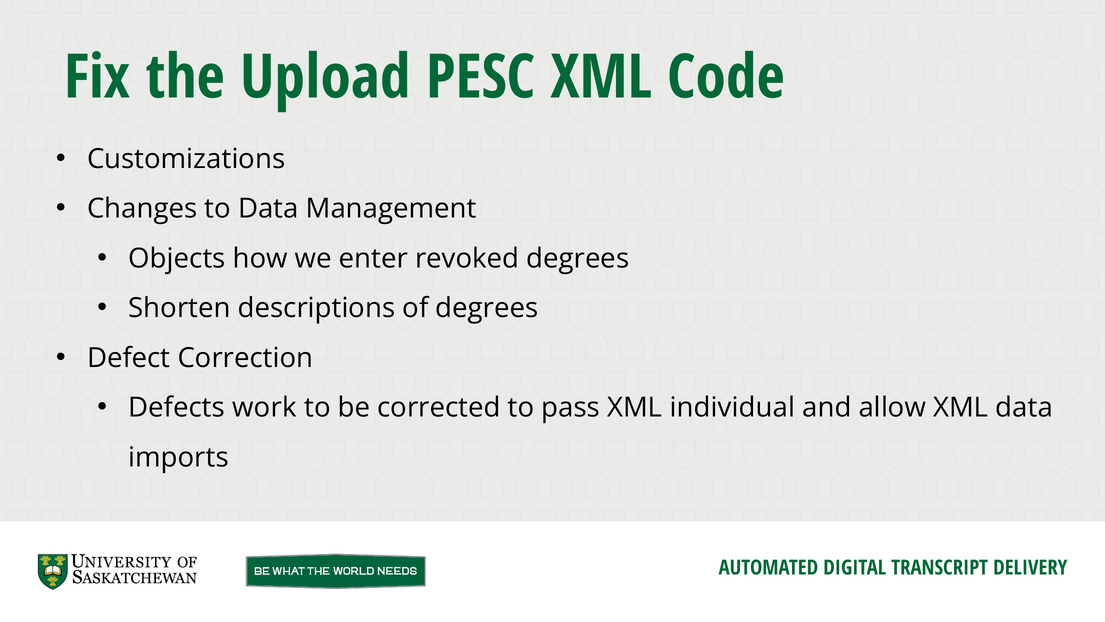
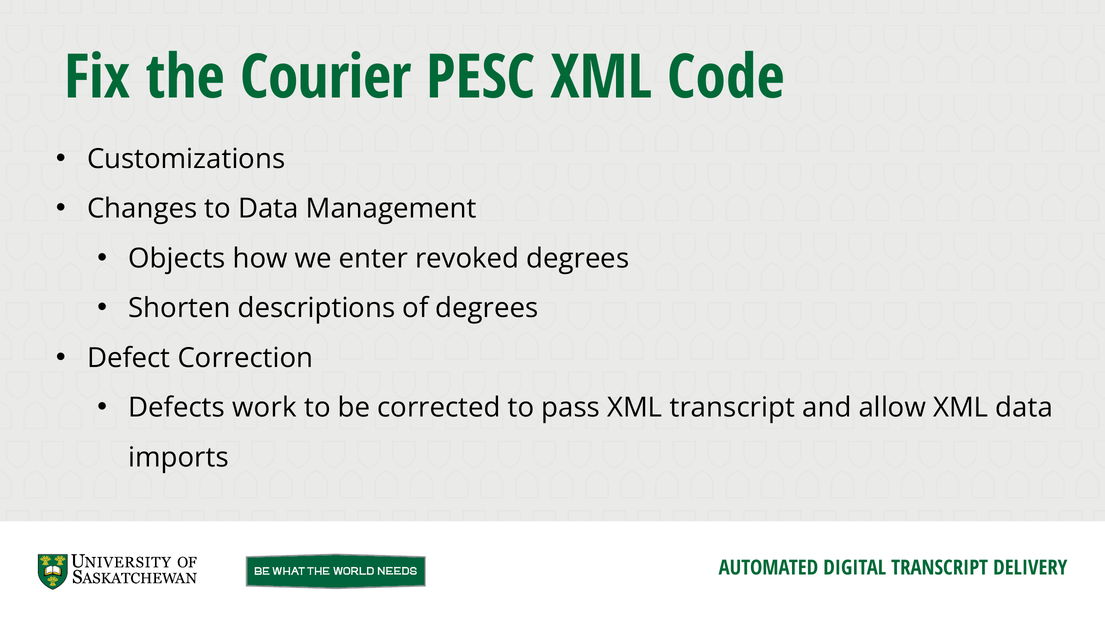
Upload: Upload -> Courier
XML individual: individual -> transcript
